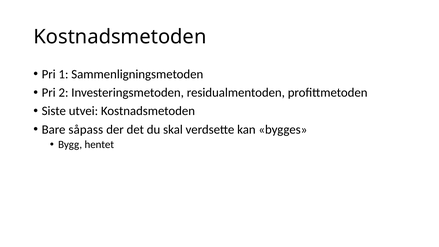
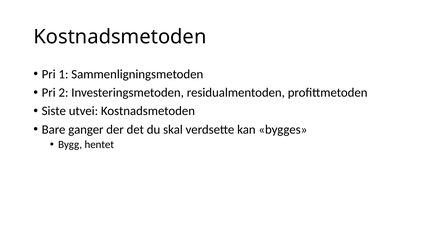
såpass: såpass -> ganger
